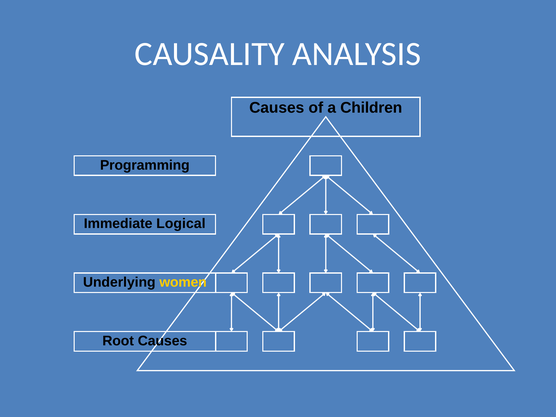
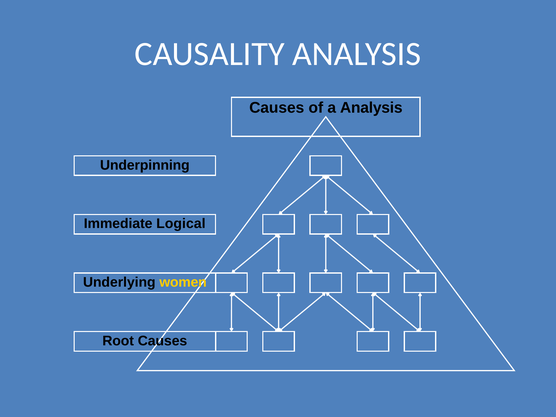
a Children: Children -> Analysis
Programming: Programming -> Underpinning
